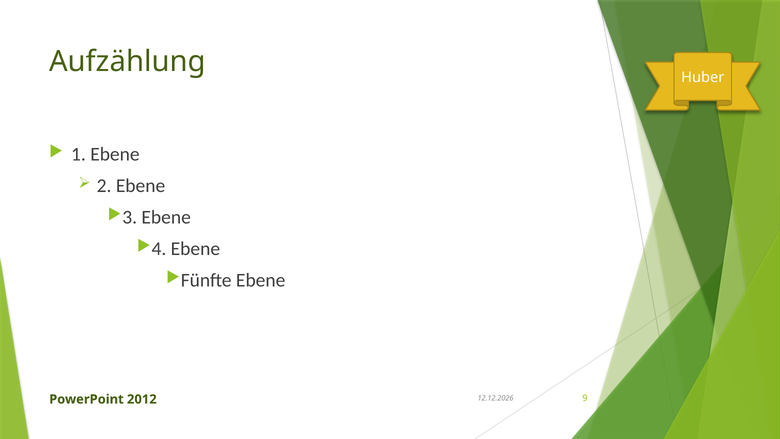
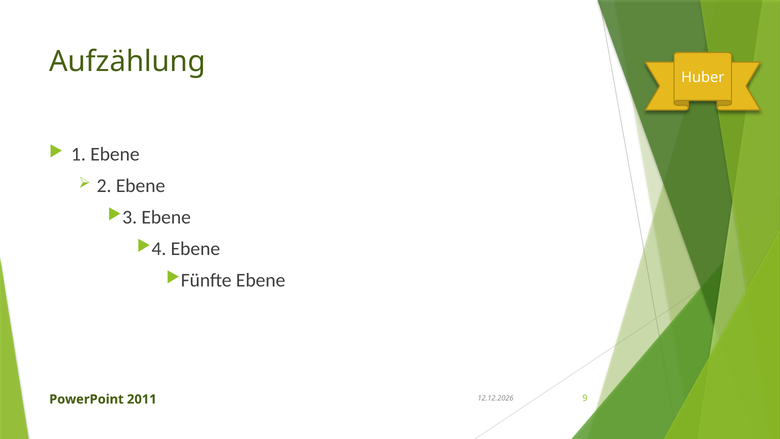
2012: 2012 -> 2011
